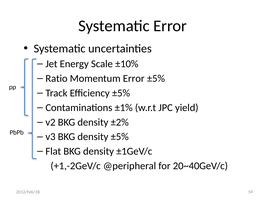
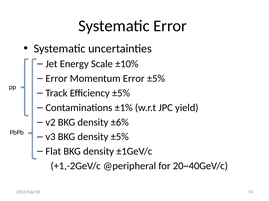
Ratio at (56, 79): Ratio -> Error
±2%: ±2% -> ±6%
